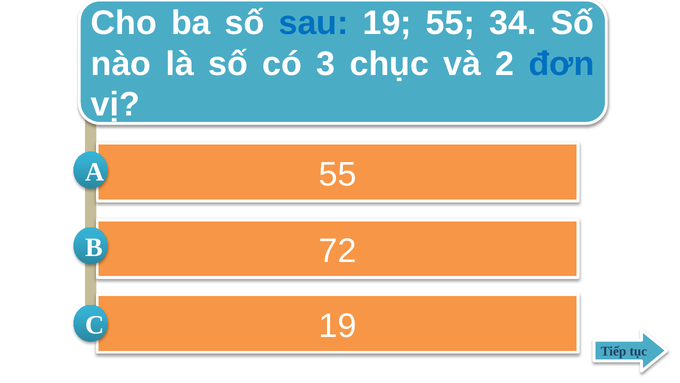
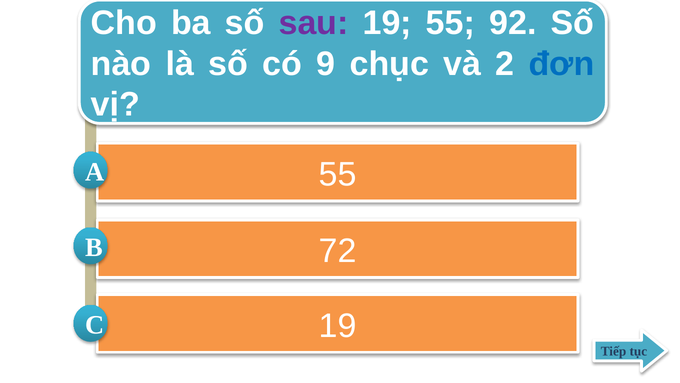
sau colour: blue -> purple
34: 34 -> 92
3: 3 -> 9
